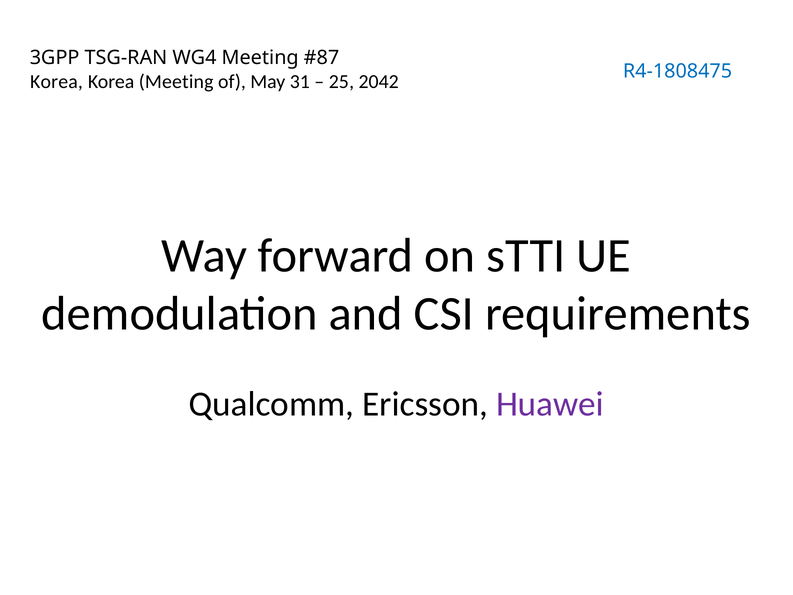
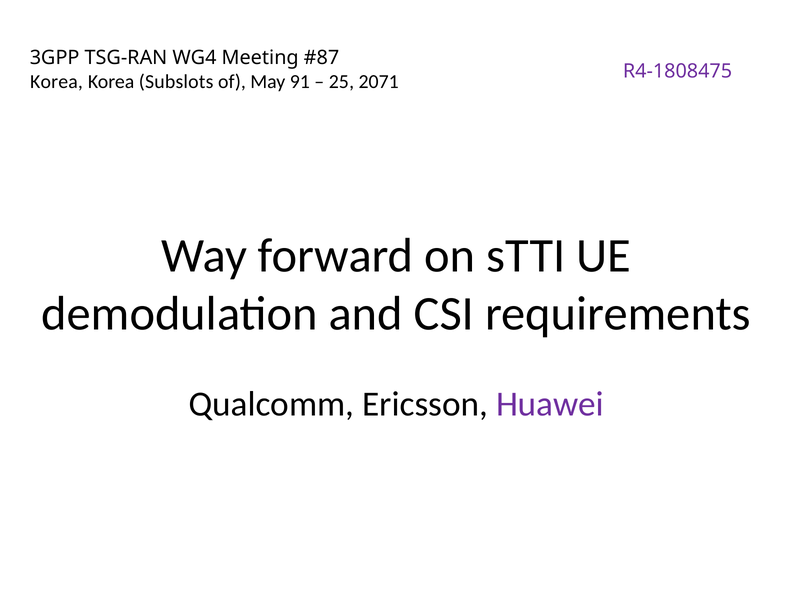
R4-1808475 colour: blue -> purple
Korea Meeting: Meeting -> Subslots
31: 31 -> 91
2042: 2042 -> 2071
